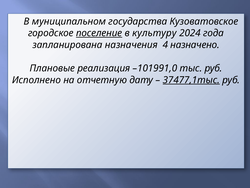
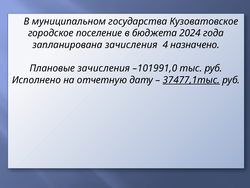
поселение underline: present -> none
культуру: культуру -> бюджета
запланирована назначения: назначения -> зачисления
Плановые реализация: реализация -> зачисления
